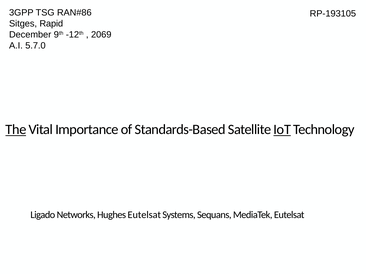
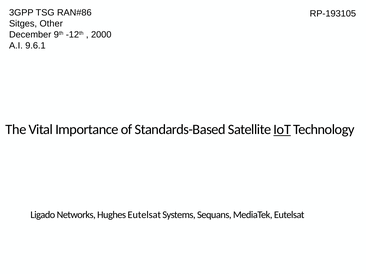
Rapid: Rapid -> Other
2069: 2069 -> 2000
5.7.0: 5.7.0 -> 9.6.1
The underline: present -> none
